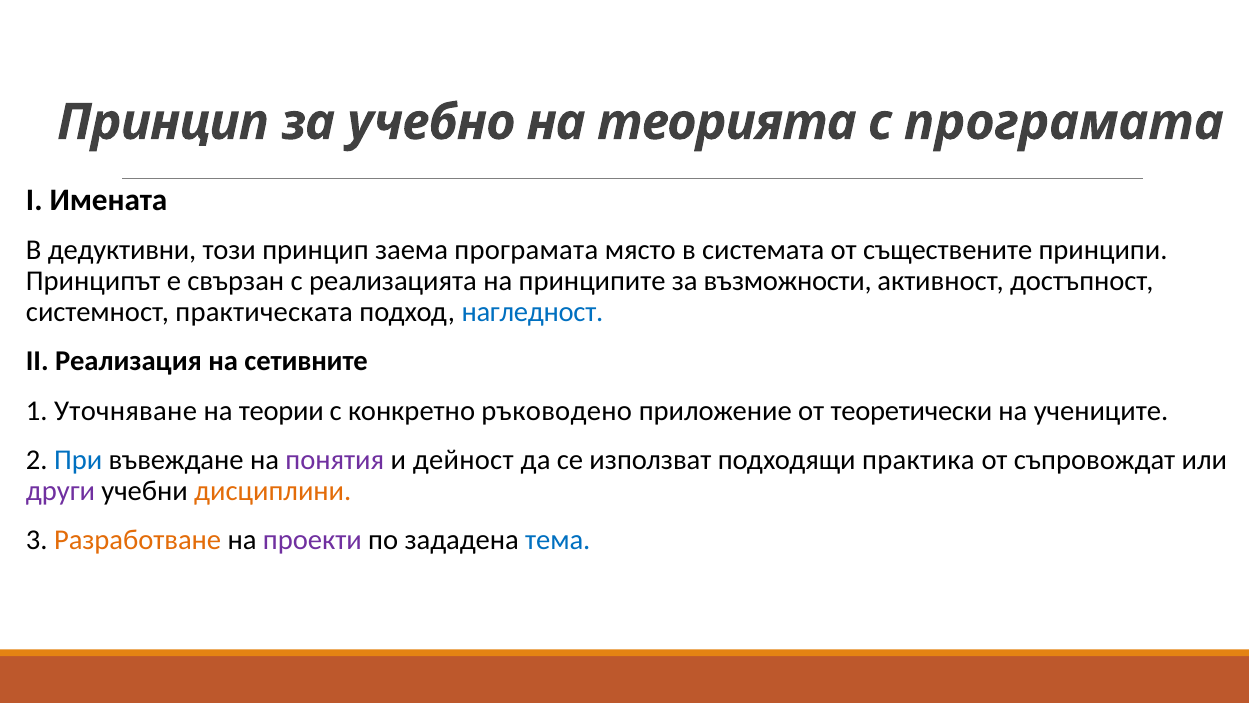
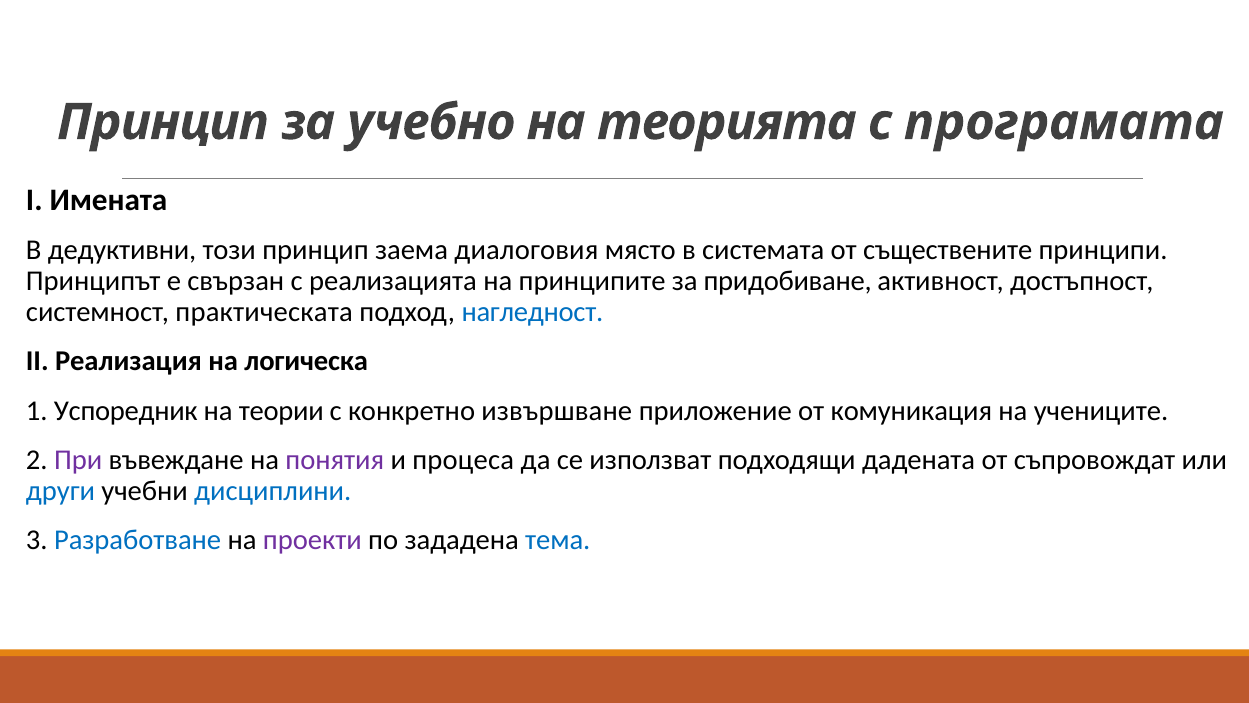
заема програмата: програмата -> диалоговия
възможности: възможности -> придобиване
сетивните: сетивните -> логическа
Уточняване: Уточняване -> Успоредник
ръководено: ръководено -> извършване
теоретически: теоретически -> комуникация
При colour: blue -> purple
дейност: дейност -> процеса
практика: практика -> дадената
други colour: purple -> blue
дисциплини colour: orange -> blue
Разработване colour: orange -> blue
